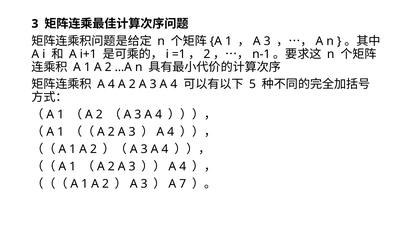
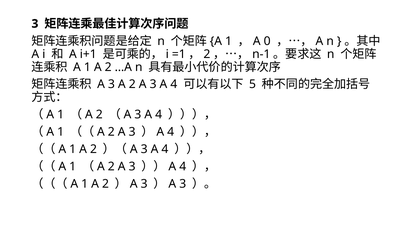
3 at (267, 41): 3 -> 0
4 at (111, 84): 4 -> 3
7 at (183, 184): 7 -> 3
